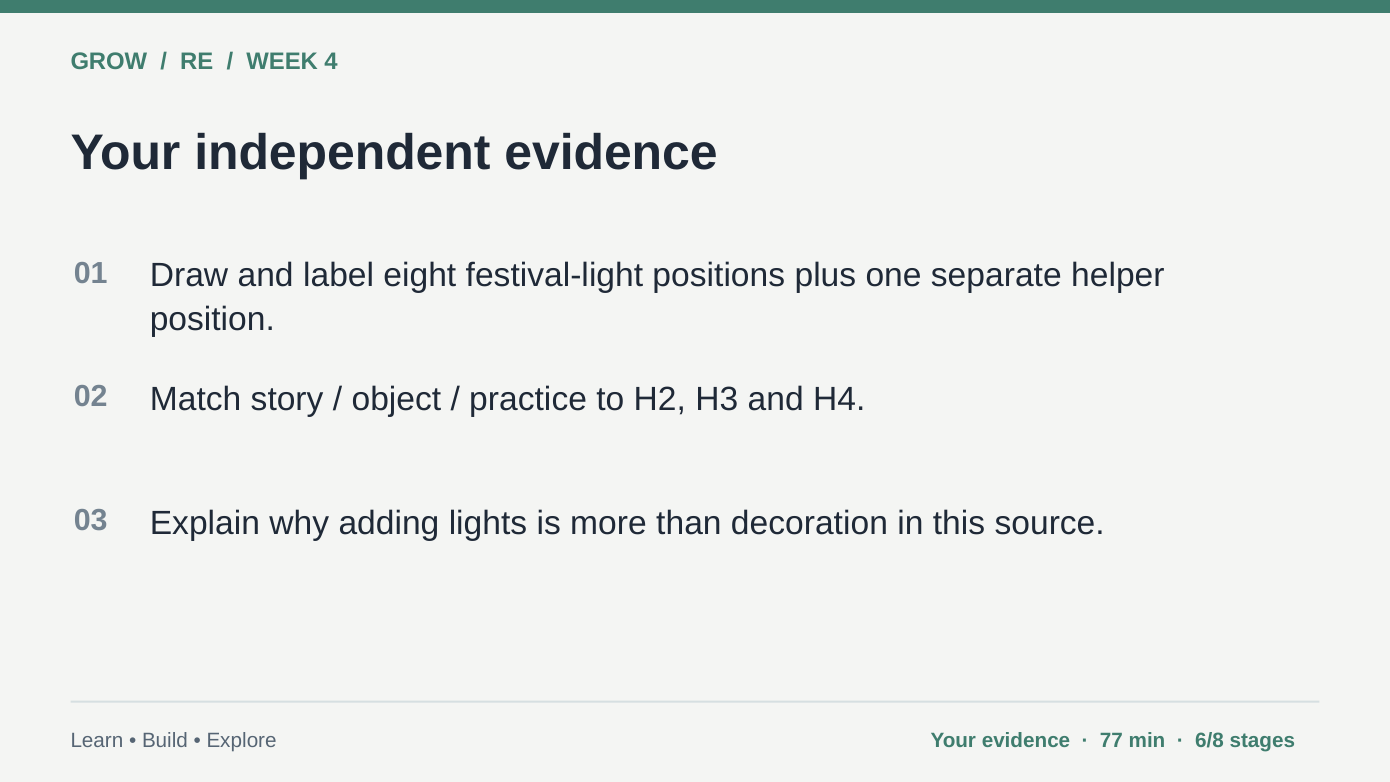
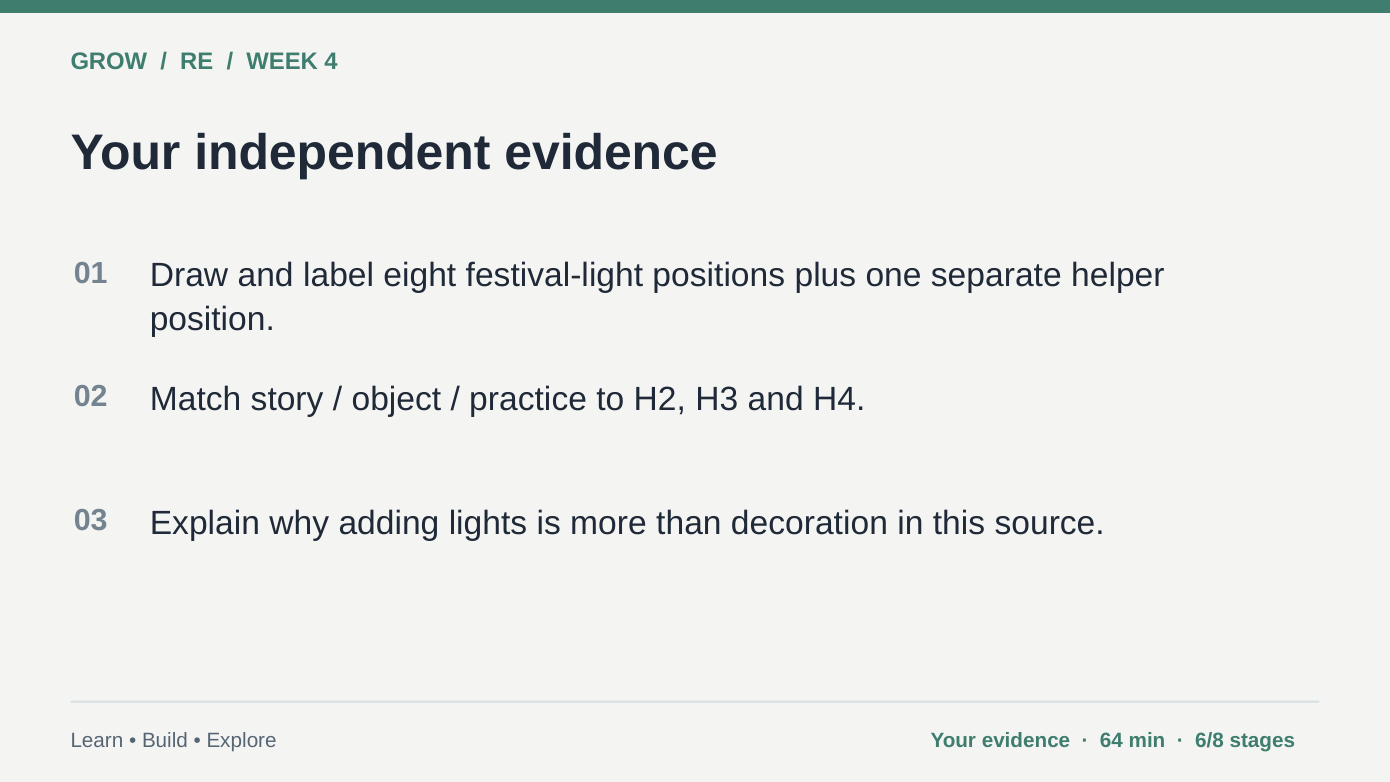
77: 77 -> 64
